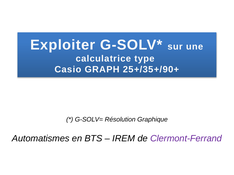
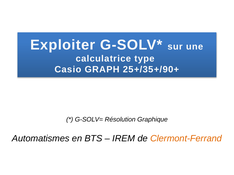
Clermont-Ferrand colour: purple -> orange
